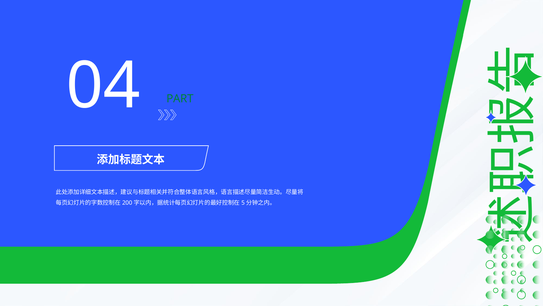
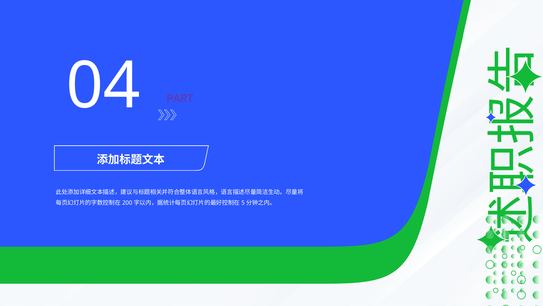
PART colour: green -> purple
